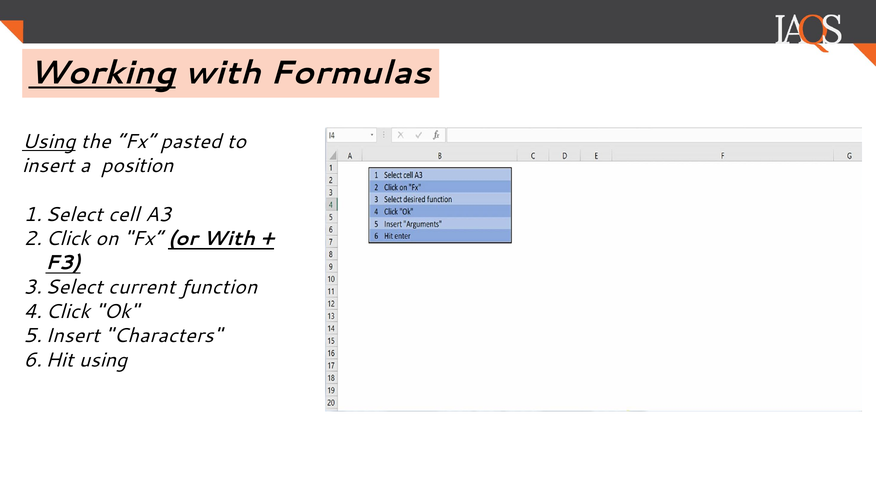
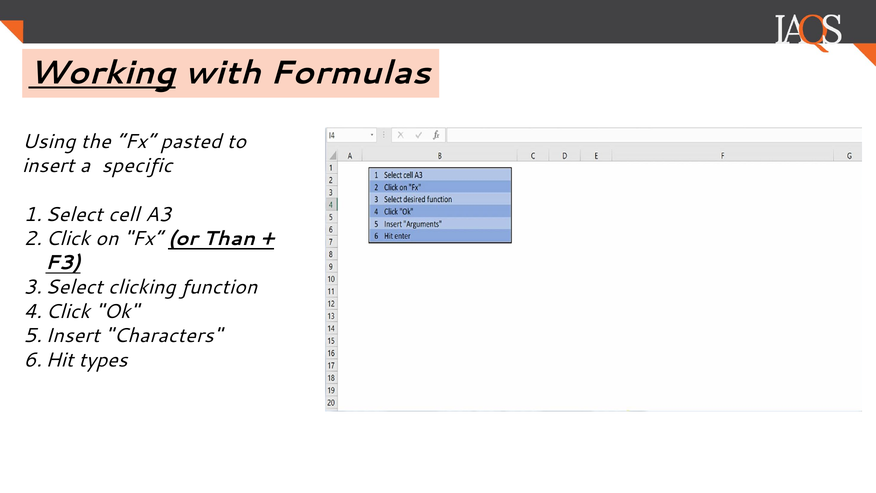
Using at (49, 142) underline: present -> none
position: position -> specific
or With: With -> Than
current: current -> clicking
using at (103, 360): using -> types
